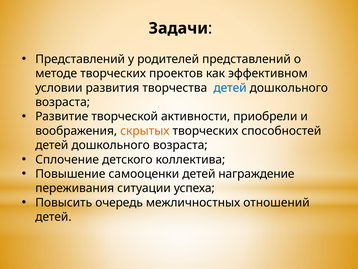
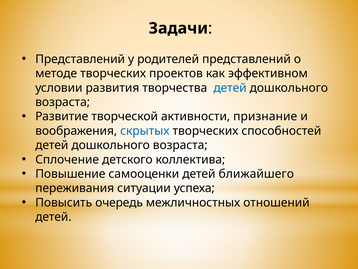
приобрели: приобрели -> признание
скрытых colour: orange -> blue
награждение: награждение -> ближайшего
